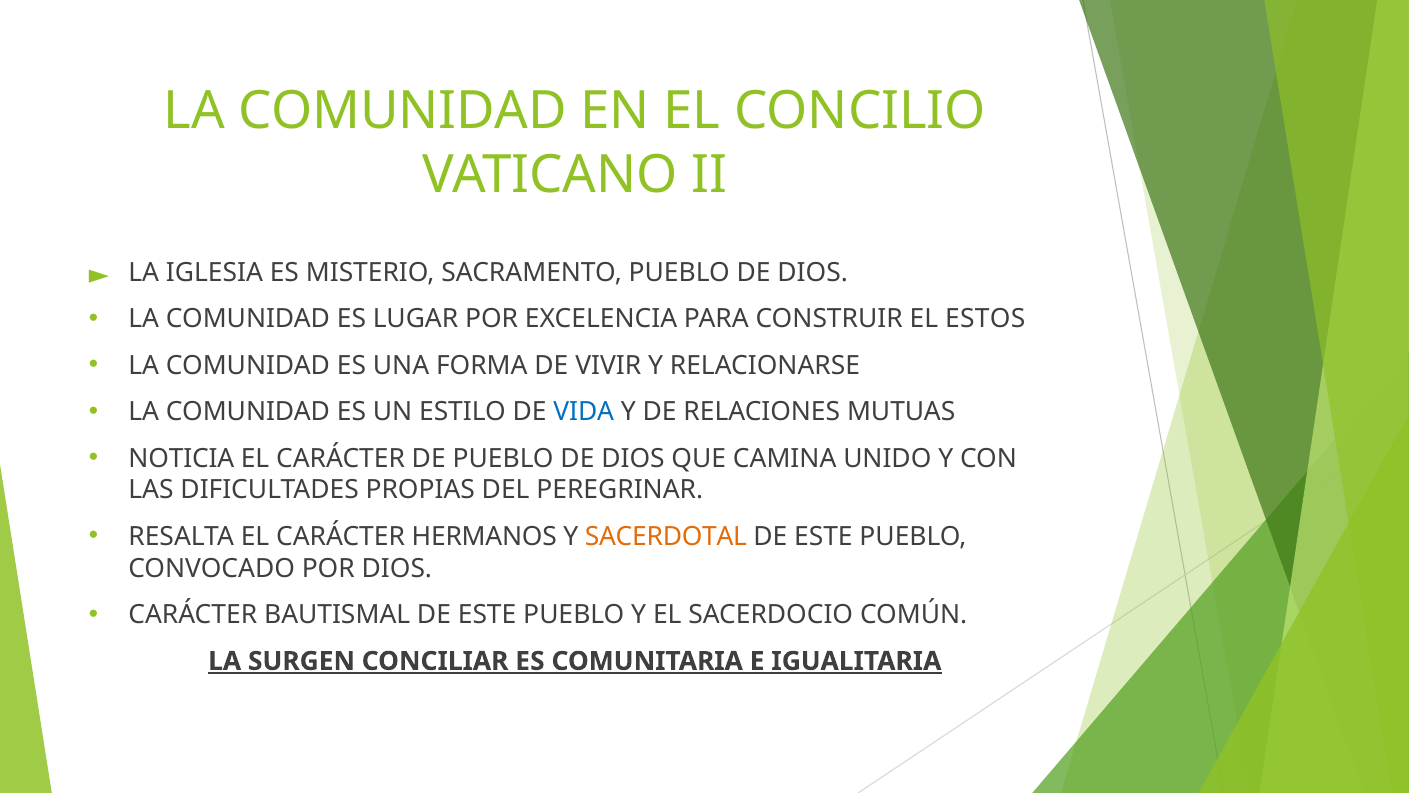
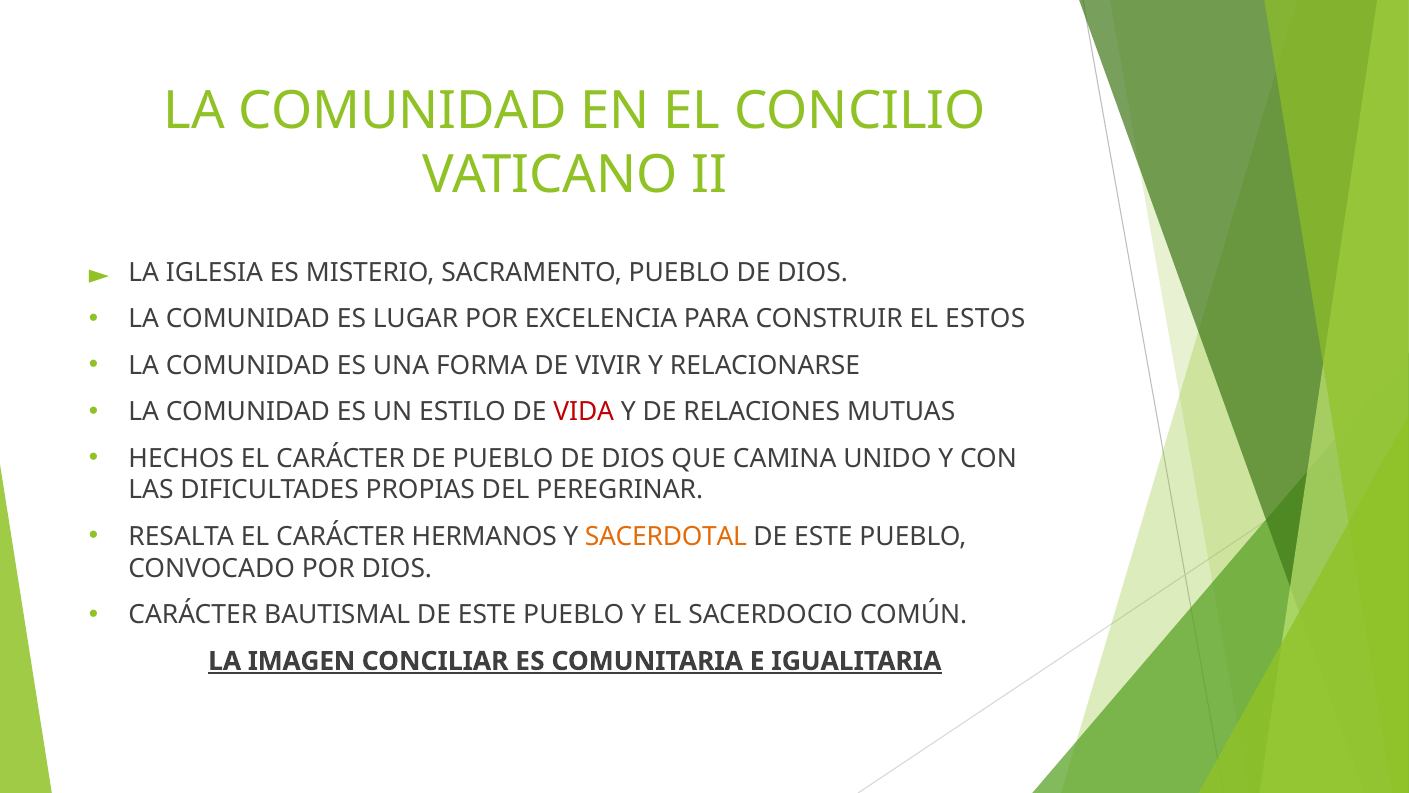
VIDA colour: blue -> red
NOTICIA: NOTICIA -> HECHOS
SURGEN: SURGEN -> IMAGEN
